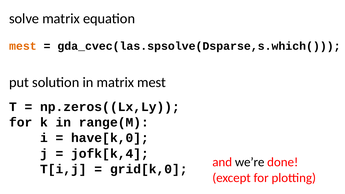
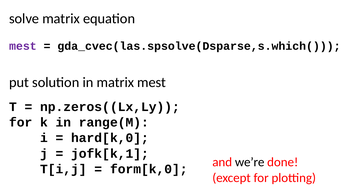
mest at (23, 46) colour: orange -> purple
have[k,0: have[k,0 -> hard[k,0
jofk[k,4: jofk[k,4 -> jofk[k,1
grid[k,0: grid[k,0 -> form[k,0
